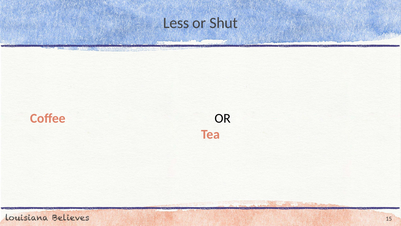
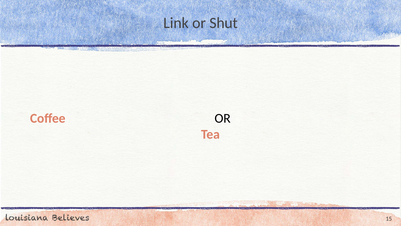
Less: Less -> Link
